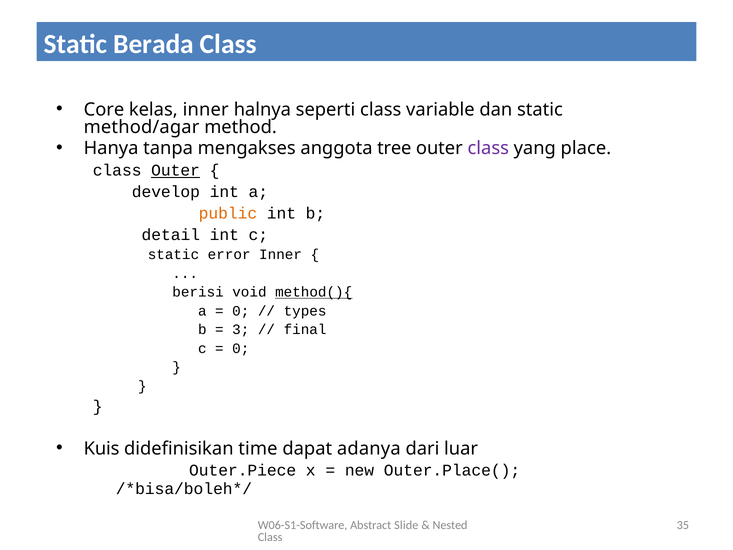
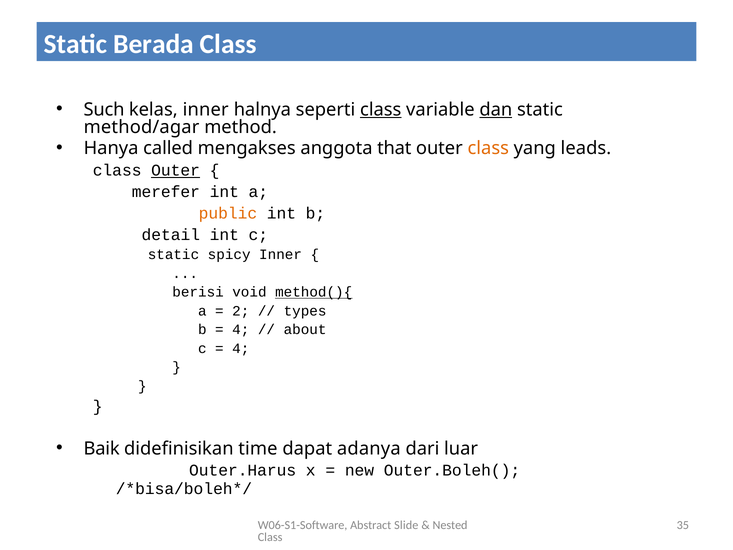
Core: Core -> Such
class at (381, 109) underline: none -> present
dan underline: none -> present
tanpa: tanpa -> called
tree: tree -> that
class at (488, 148) colour: purple -> orange
place: place -> leads
develop: develop -> merefer
error: error -> spicy
0 at (241, 311): 0 -> 2
3 at (241, 330): 3 -> 4
final: final -> about
0 at (241, 348): 0 -> 4
Kuis: Kuis -> Baik
Outer.Piece: Outer.Piece -> Outer.Harus
Outer.Place(: Outer.Place( -> Outer.Boleh(
